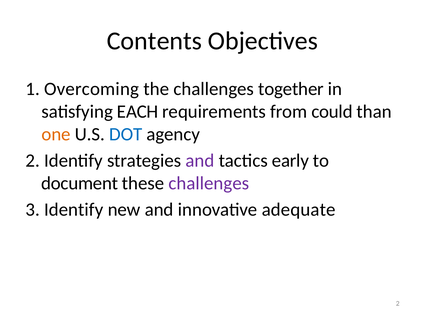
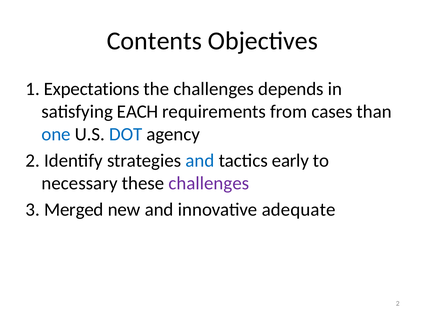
Overcoming: Overcoming -> Expectations
together: together -> depends
could: could -> cases
one colour: orange -> blue
and at (200, 161) colour: purple -> blue
document: document -> necessary
3 Identify: Identify -> Merged
